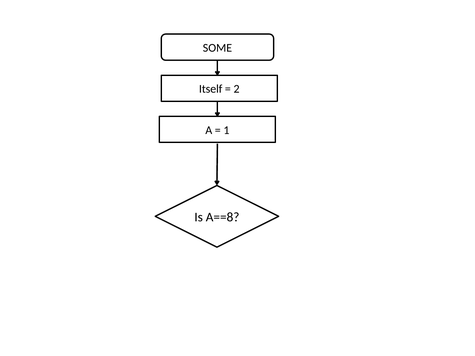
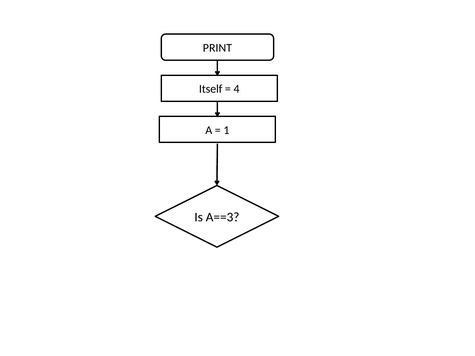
SOME: SOME -> PRINT
2: 2 -> 4
A==8: A==8 -> A==3
